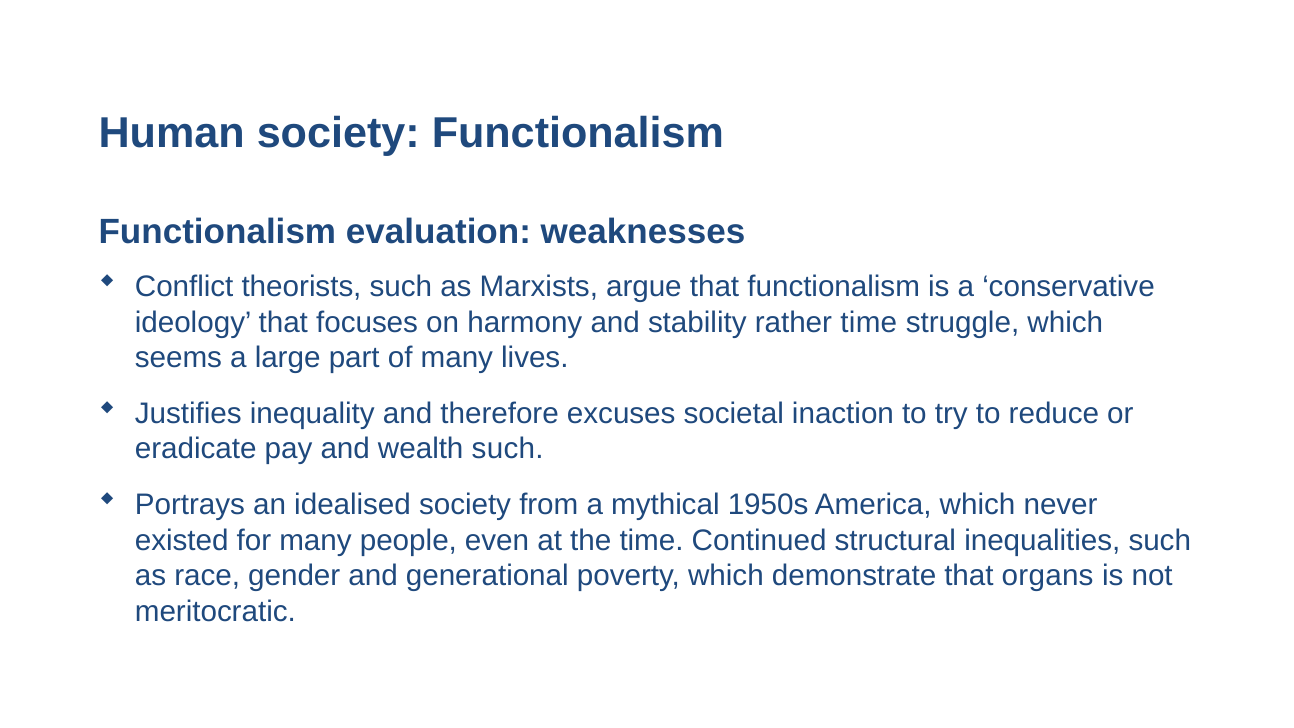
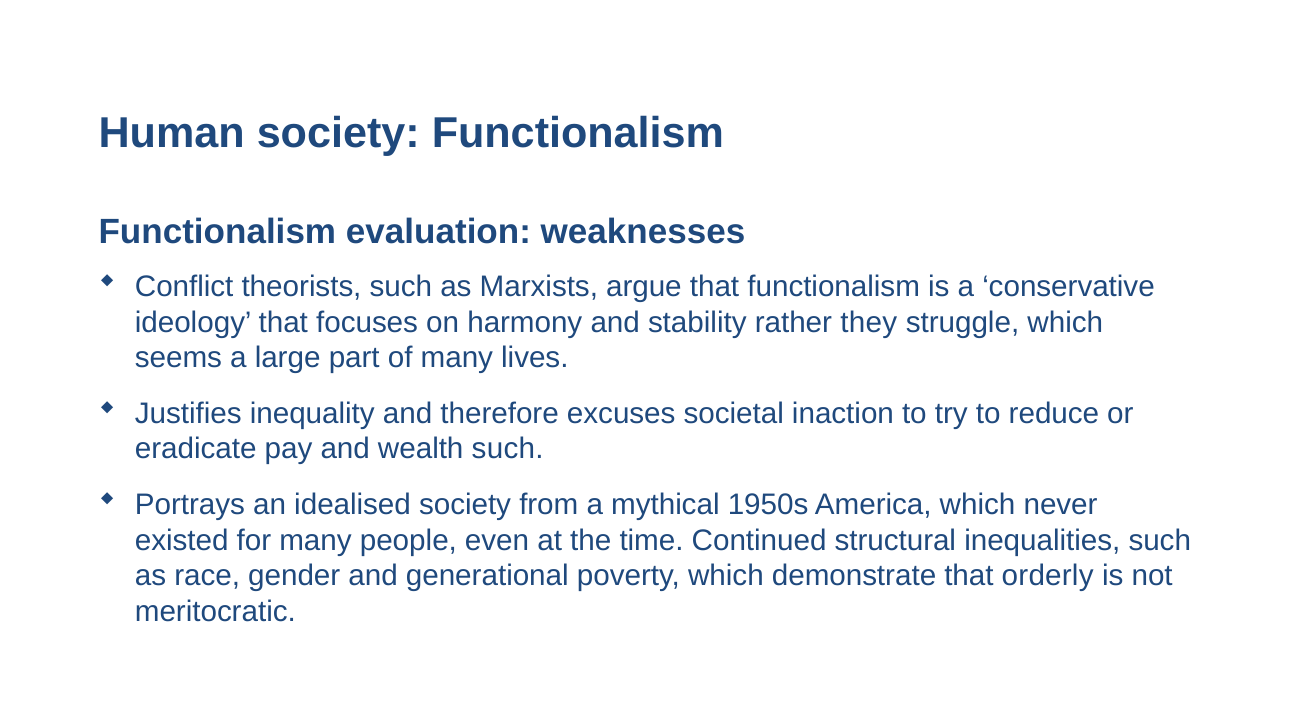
rather time: time -> they
organs: organs -> orderly
